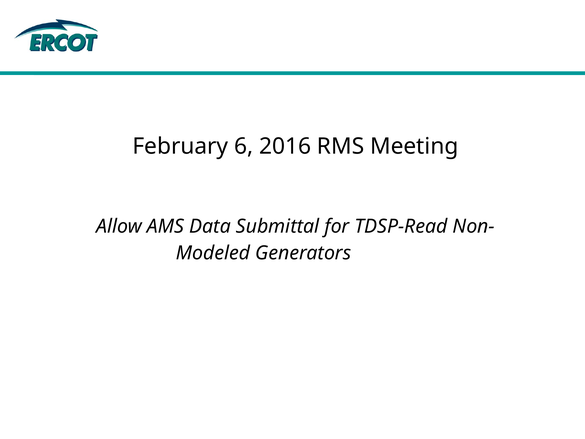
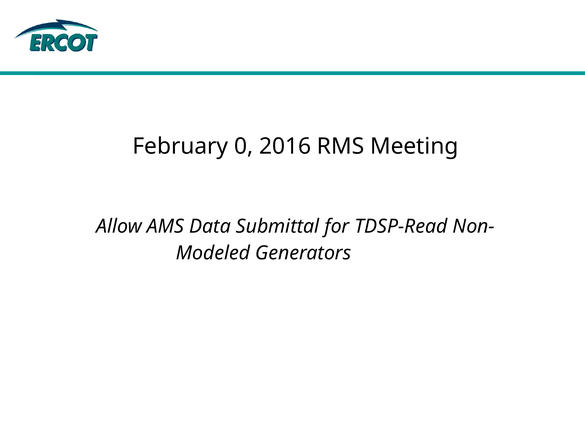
6: 6 -> 0
